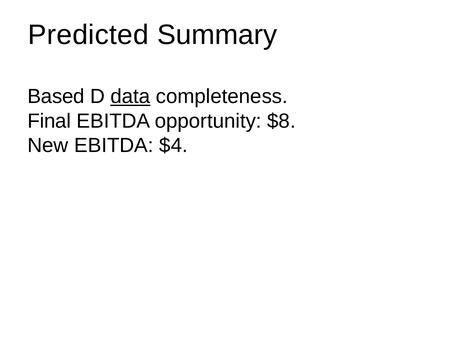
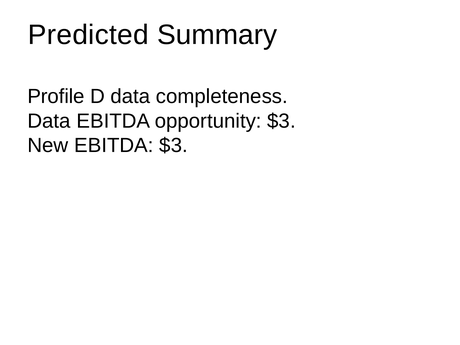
Based: Based -> Profile
data at (130, 96) underline: present -> none
Final at (49, 121): Final -> Data
opportunity $8: $8 -> $3
EBITDA $4: $4 -> $3
